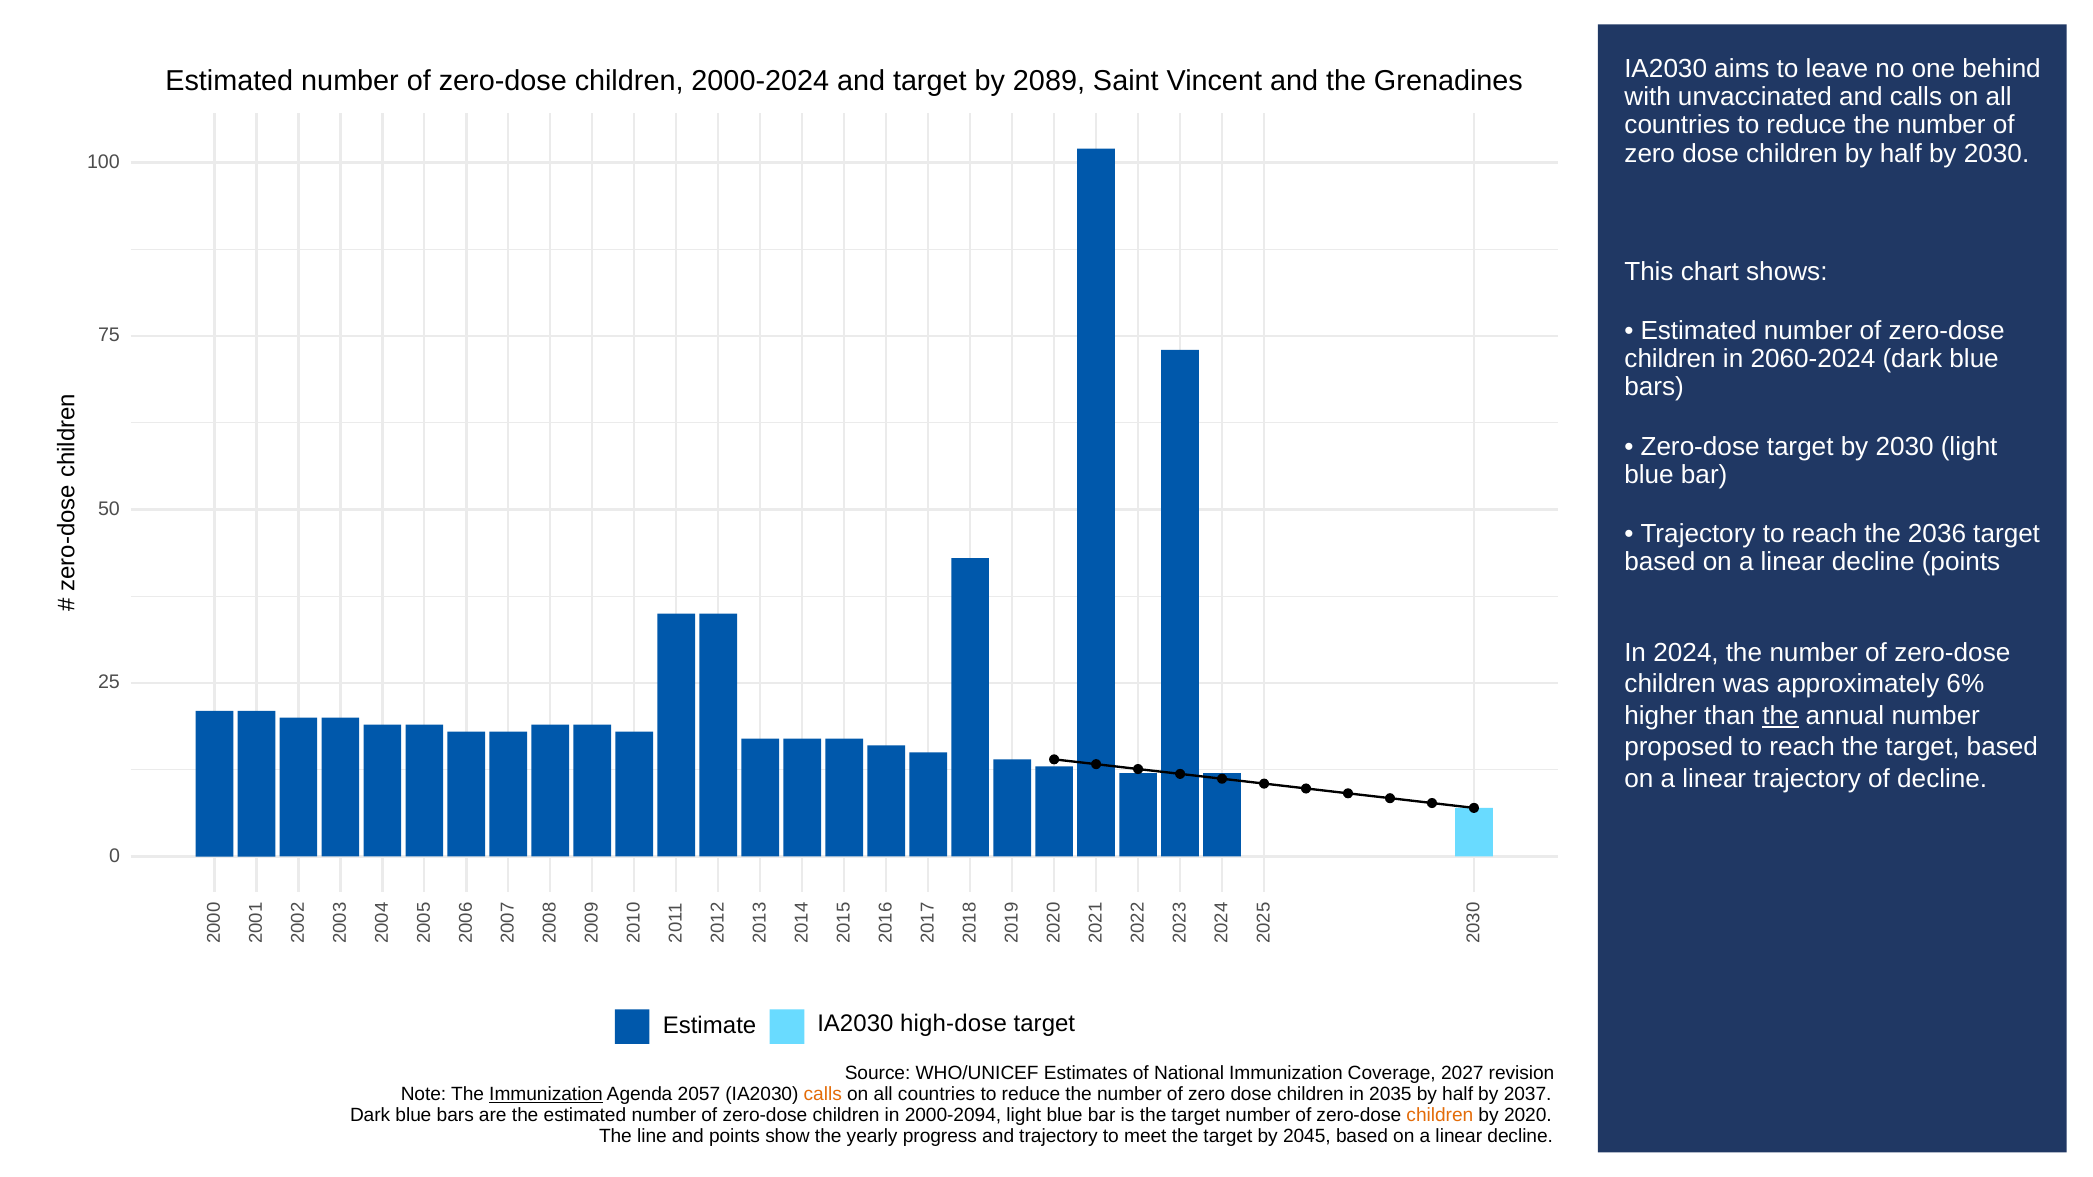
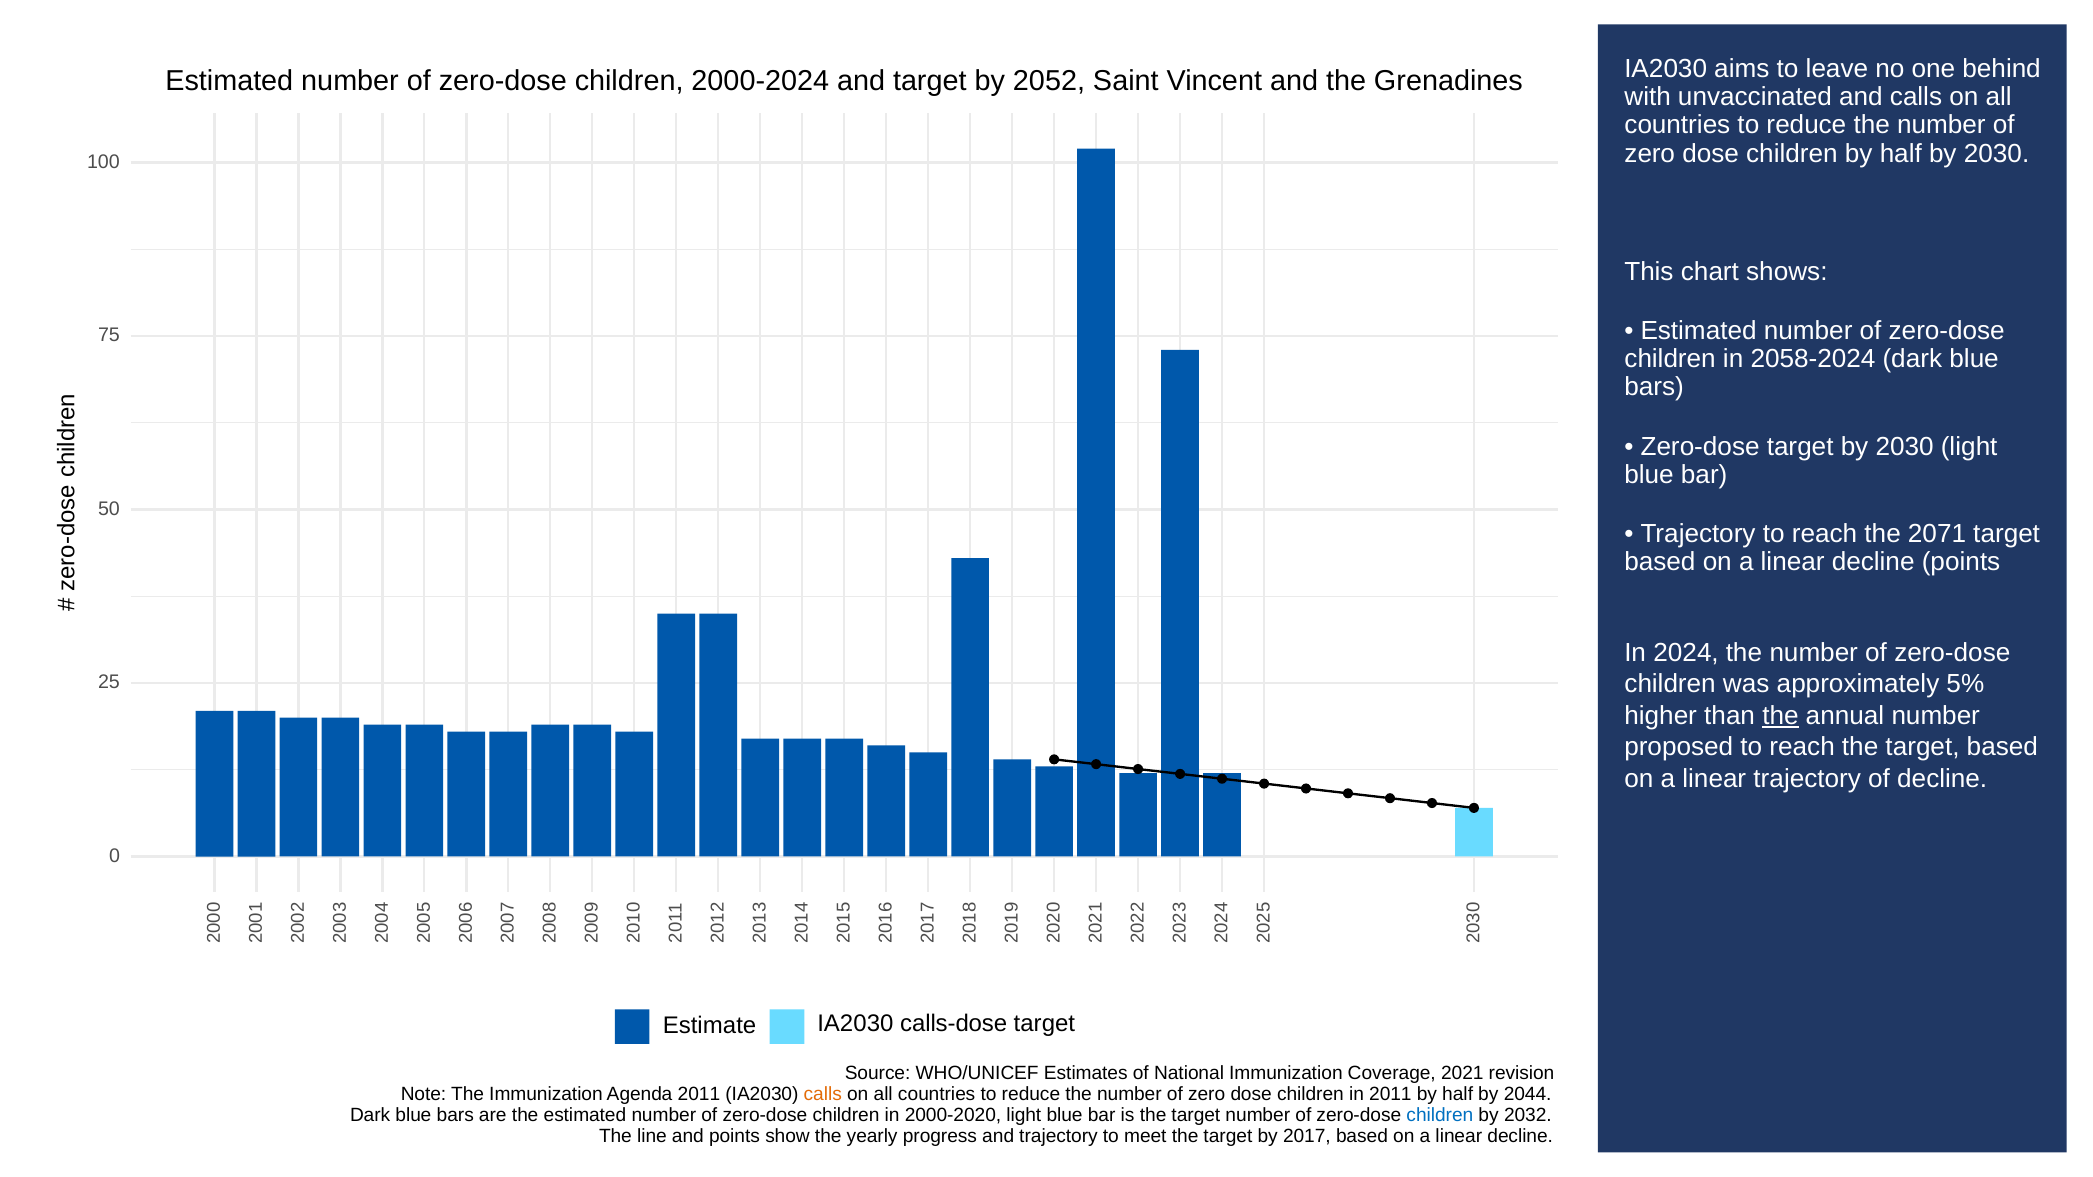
2089: 2089 -> 2052
2060-2024: 2060-2024 -> 2058-2024
2036: 2036 -> 2071
6%: 6% -> 5%
high-dose: high-dose -> calls-dose
2027: 2027 -> 2021
Immunization at (546, 1095) underline: present -> none
Agenda 2057: 2057 -> 2011
in 2035: 2035 -> 2011
2037: 2037 -> 2044
2000-2094: 2000-2094 -> 2000-2020
children at (1440, 1115) colour: orange -> blue
2020: 2020 -> 2032
2045: 2045 -> 2017
